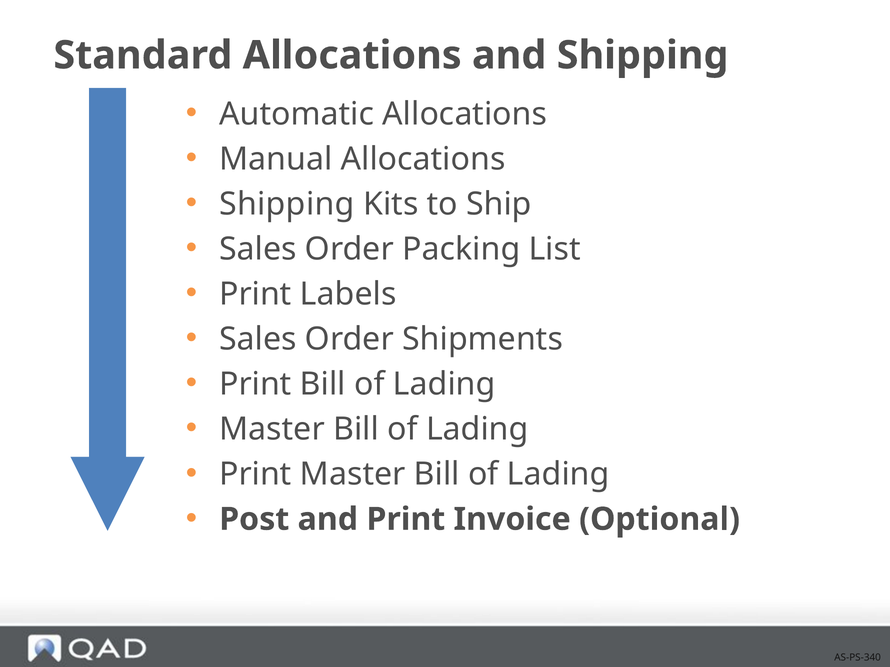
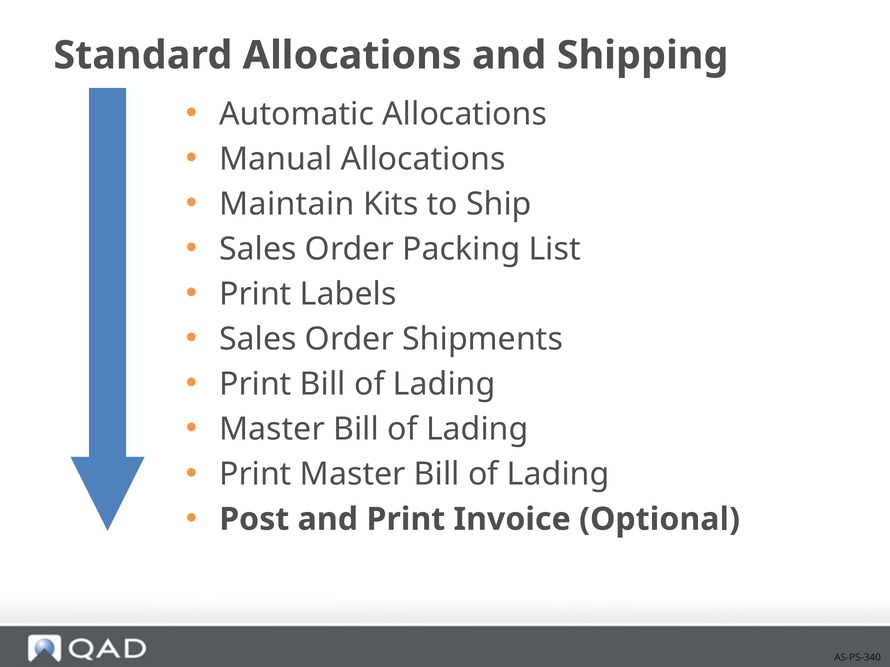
Shipping at (287, 204): Shipping -> Maintain
